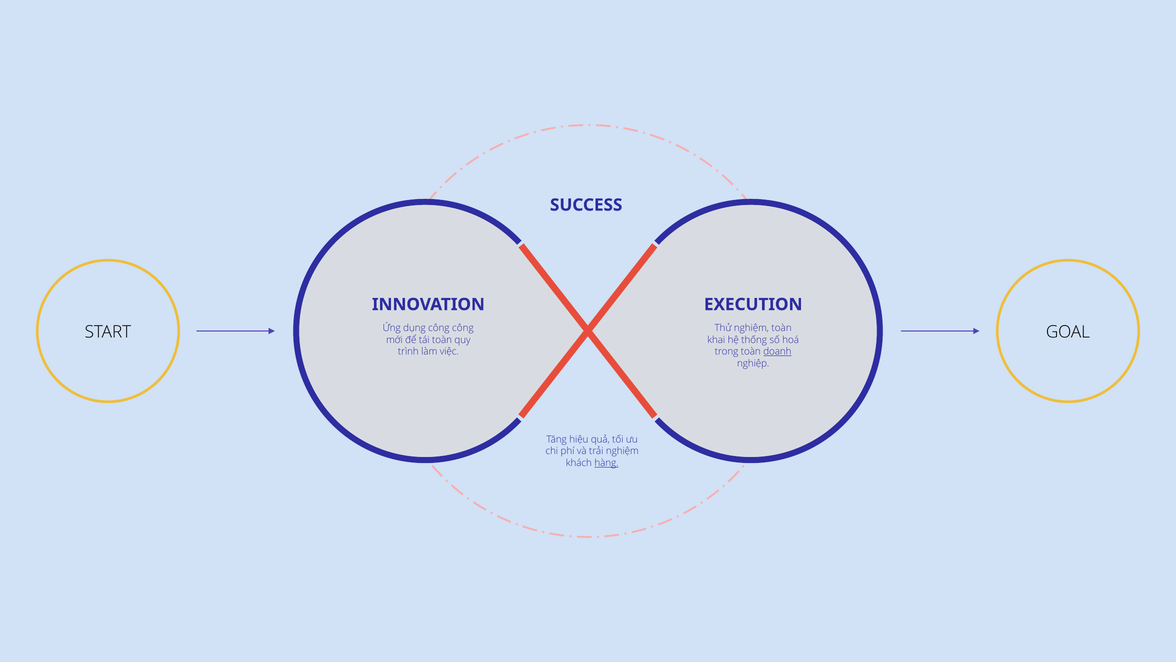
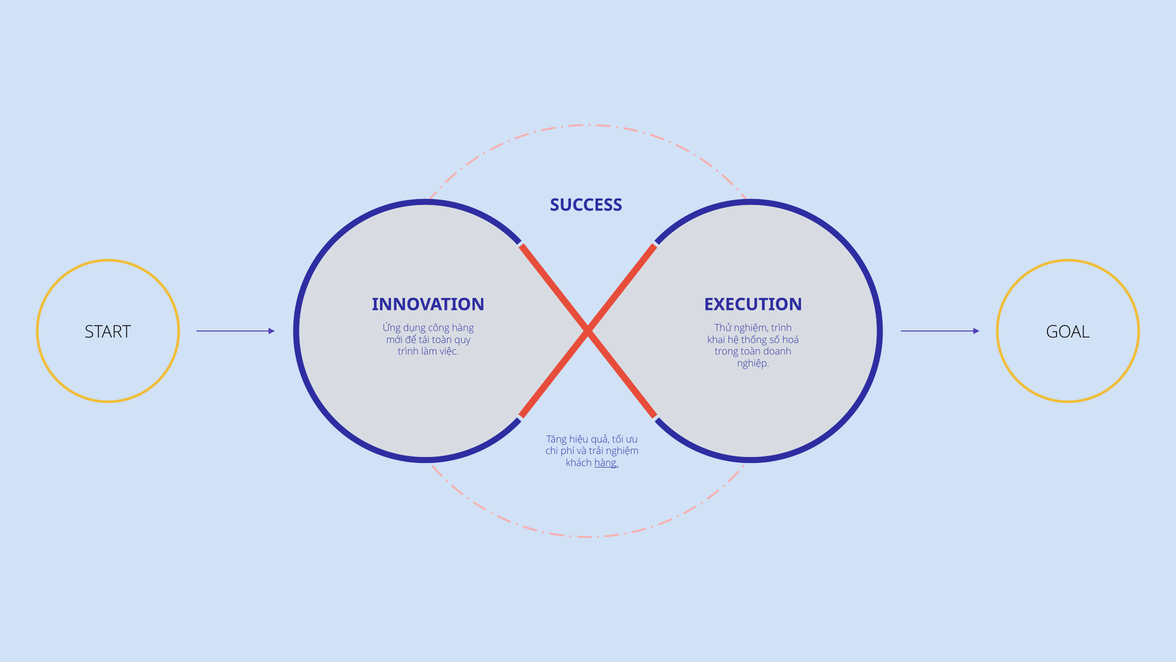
nghiệm toàn: toàn -> trình
công công: công -> hàng
doanh underline: present -> none
